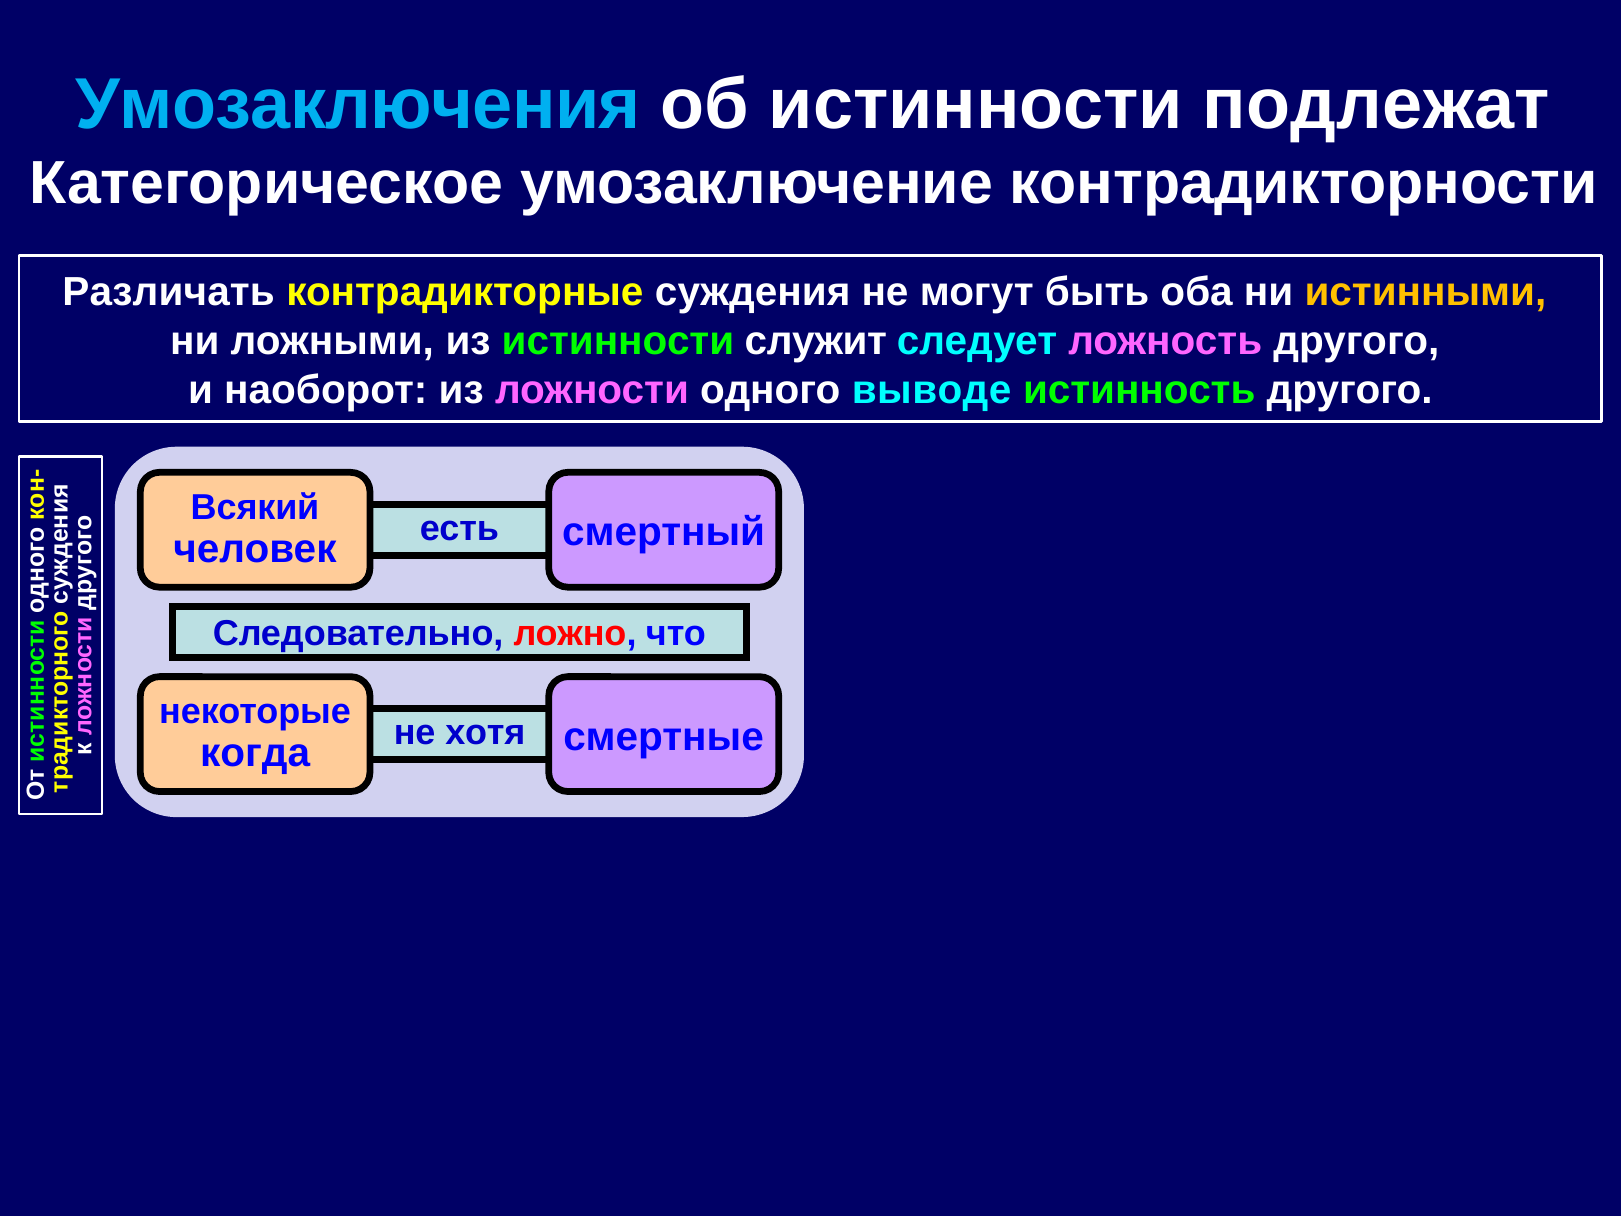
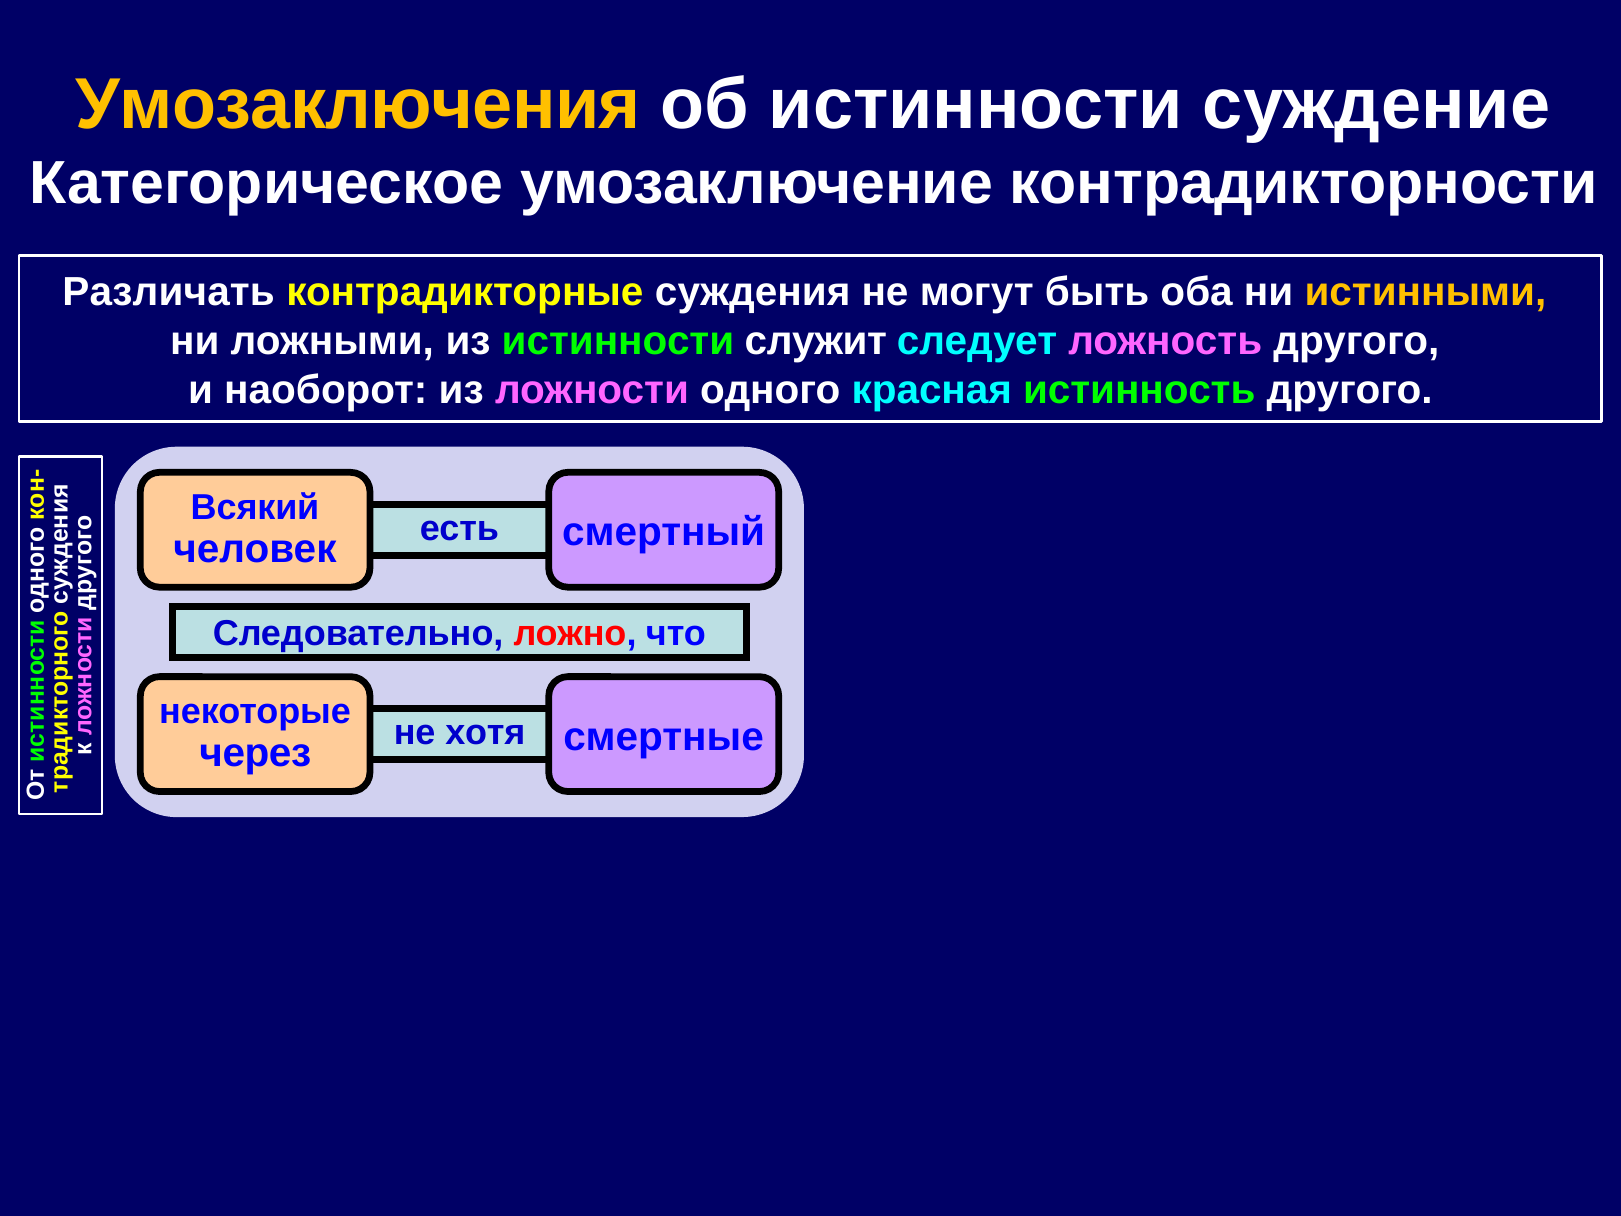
Умозаключения colour: light blue -> yellow
подлежат: подлежат -> суждение
выводе: выводе -> красная
когда: когда -> через
